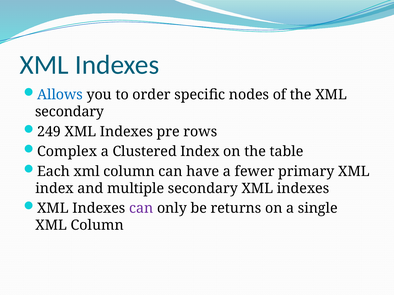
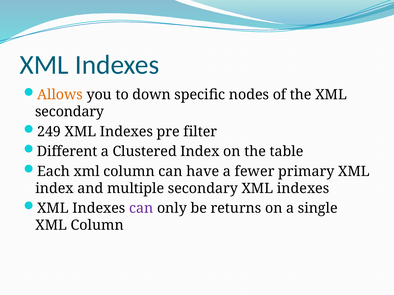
Allows colour: blue -> orange
order: order -> down
rows: rows -> filter
Complex: Complex -> Different
